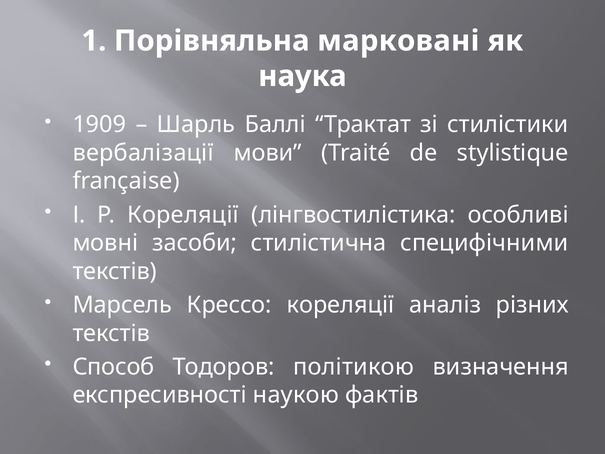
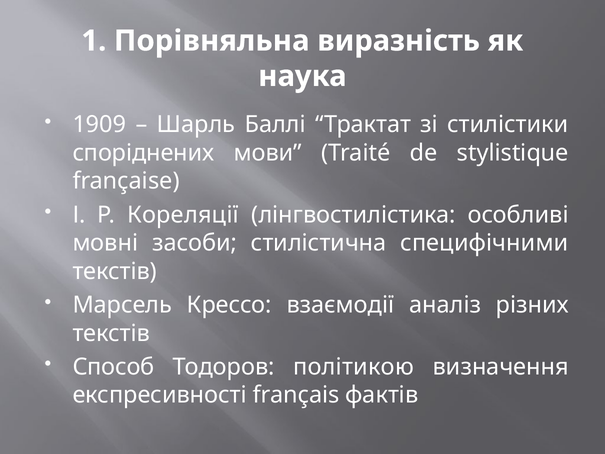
марковані: марковані -> виразність
вербалізації: вербалізації -> споріднених
Крессо кореляції: кореляції -> взаємодії
наукою: наукою -> français
